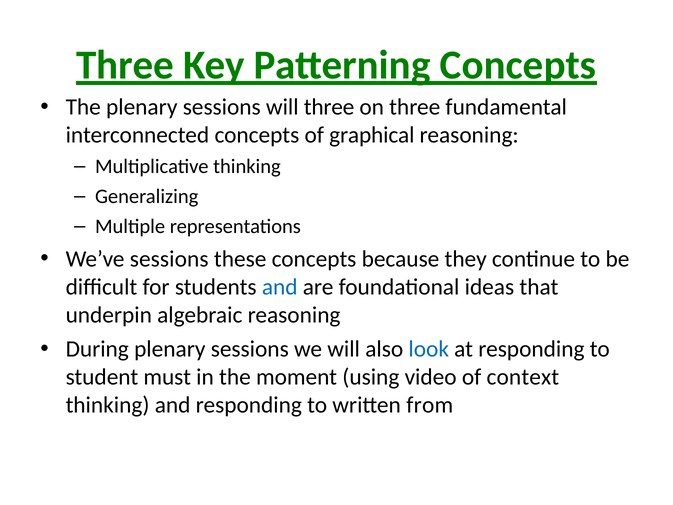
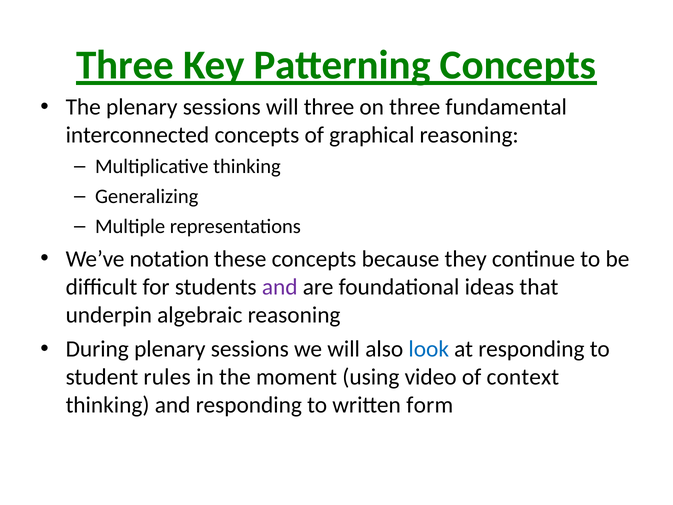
We’ve sessions: sessions -> notation
and at (280, 287) colour: blue -> purple
must: must -> rules
from: from -> form
